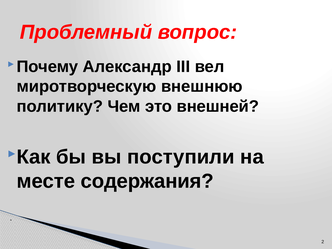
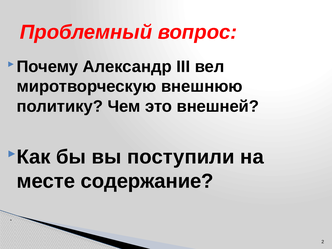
содержания: содержания -> содержание
